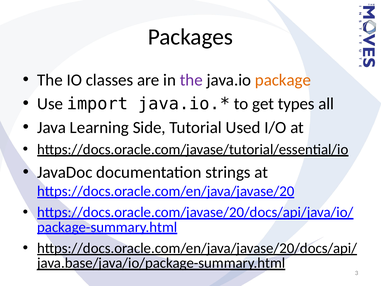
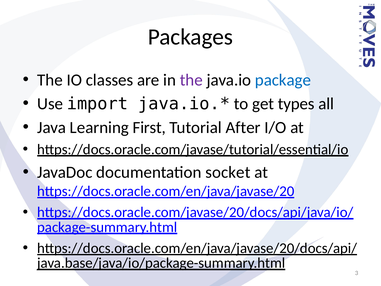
package colour: orange -> blue
Side: Side -> First
Used: Used -> After
strings: strings -> socket
